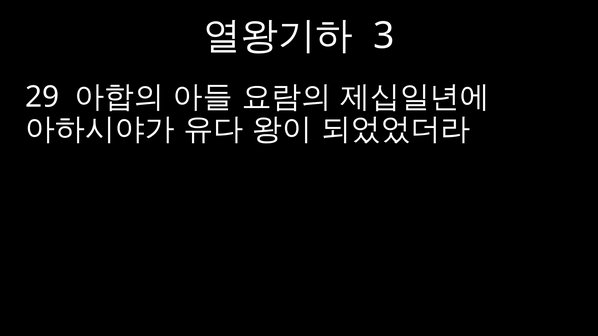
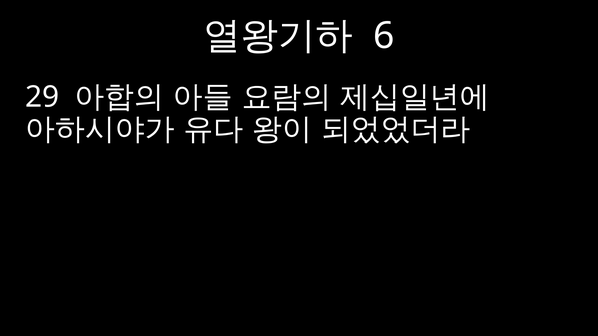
3: 3 -> 6
